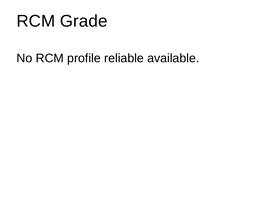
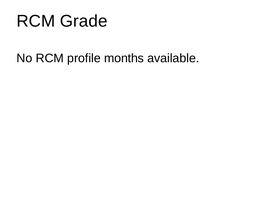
reliable: reliable -> months
